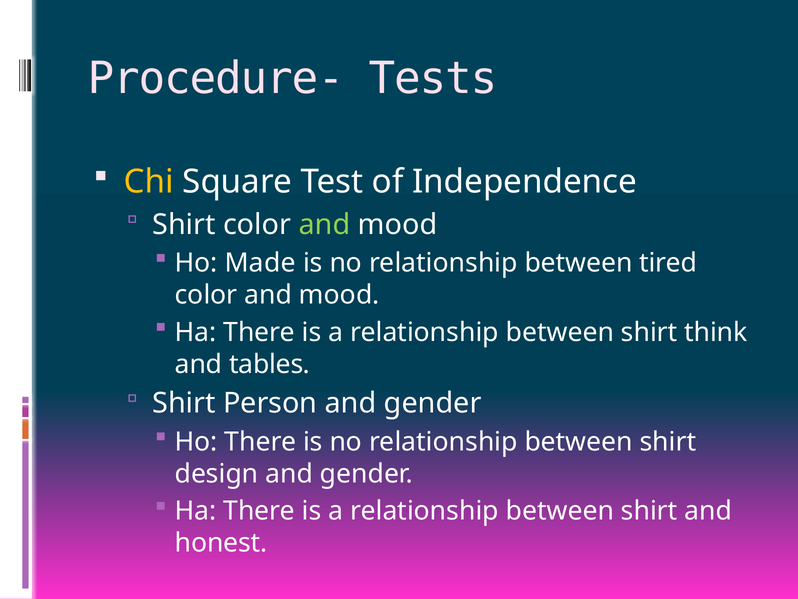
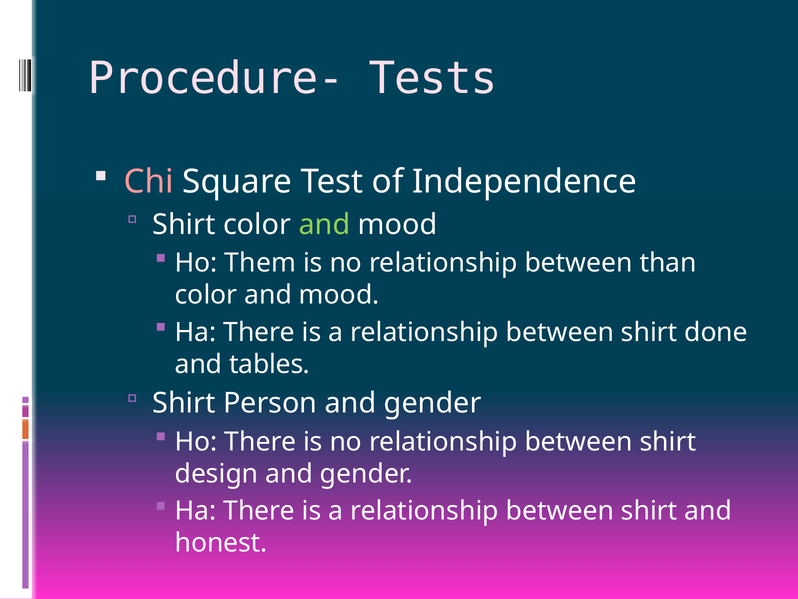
Chi colour: yellow -> pink
Made: Made -> Them
tired: tired -> than
think: think -> done
